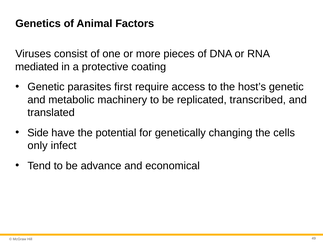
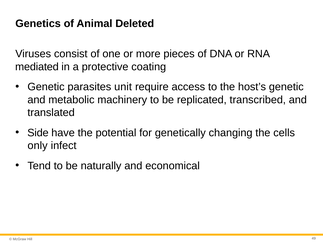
Factors: Factors -> Deleted
first: first -> unit
advance: advance -> naturally
